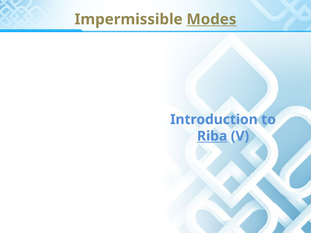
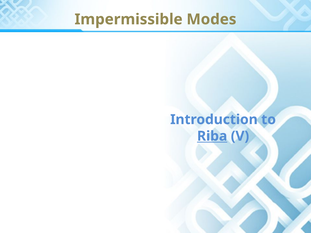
Modes underline: present -> none
